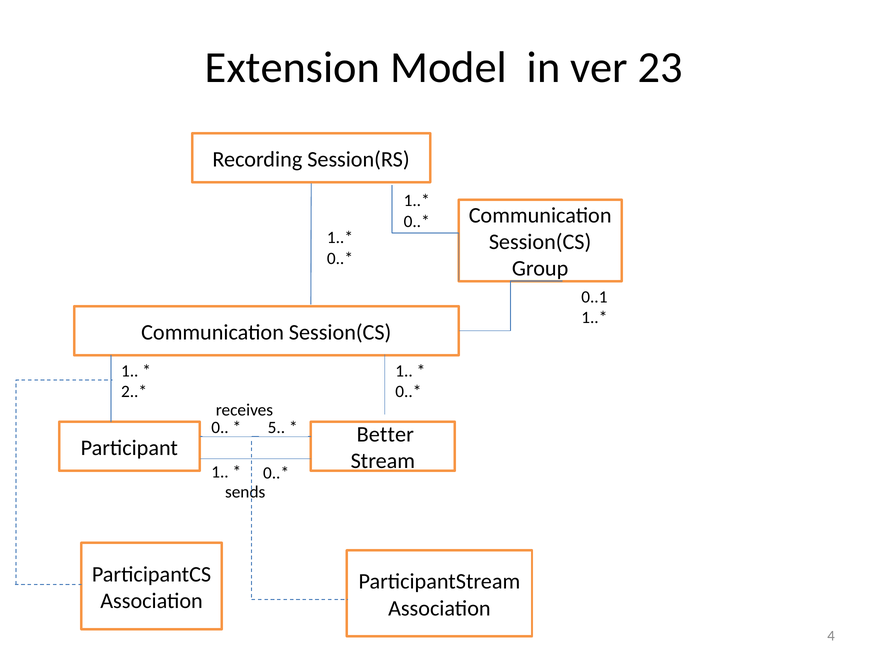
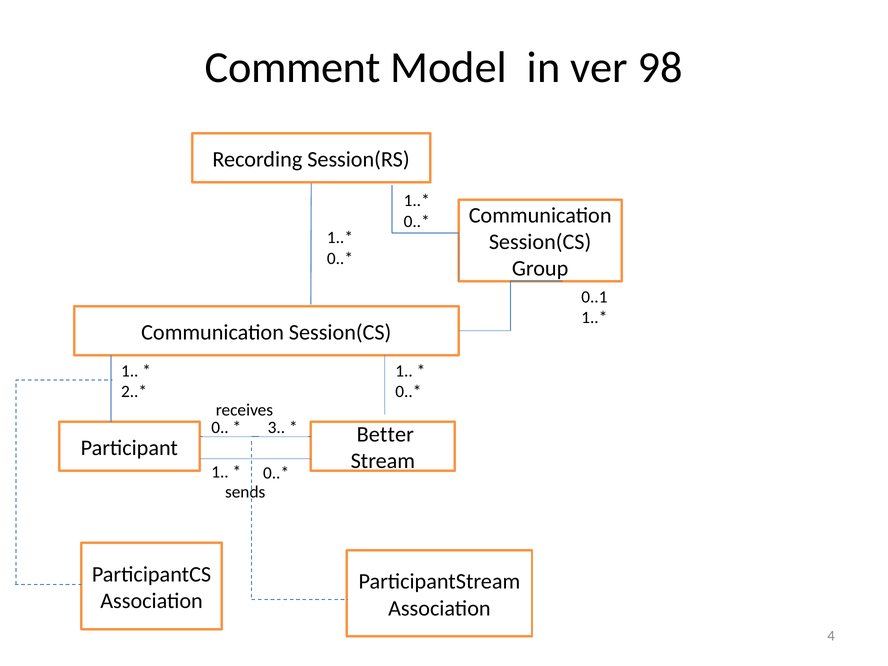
Extension: Extension -> Comment
23: 23 -> 98
5: 5 -> 3
